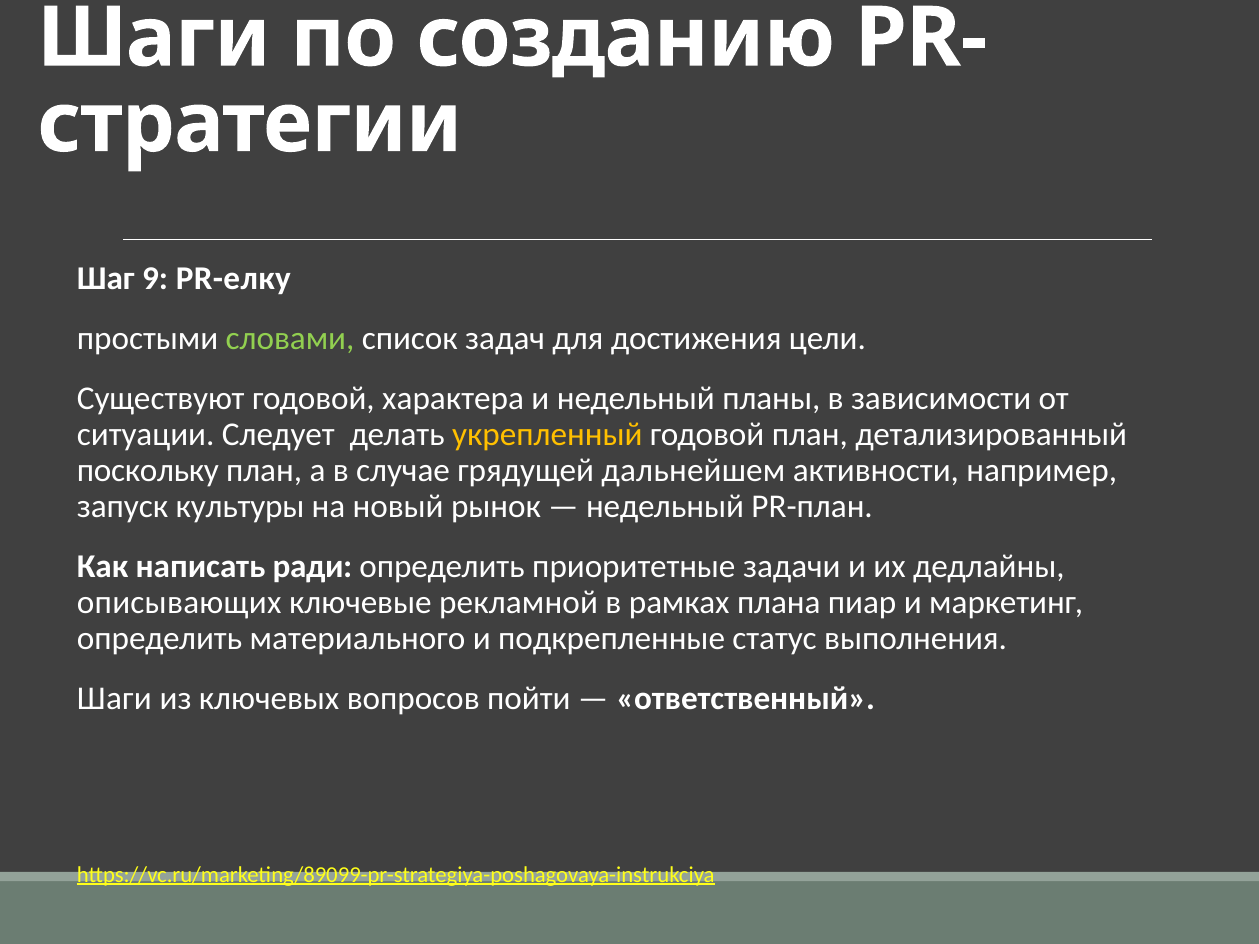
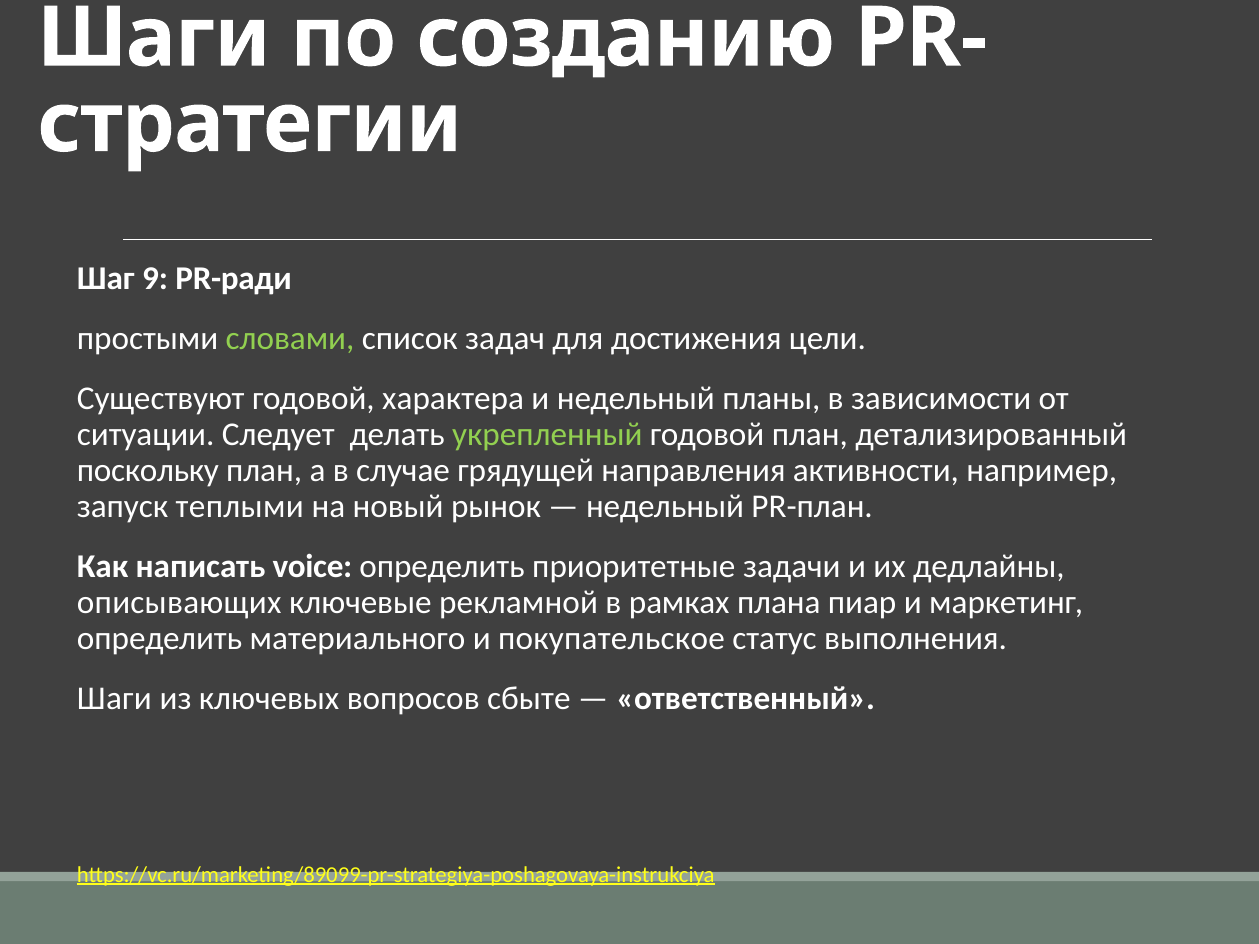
PR-елку: PR-елку -> PR-ради
укрепленный colour: yellow -> light green
дальнейшем: дальнейшем -> направления
культуры: культуры -> теплыми
ради: ради -> voice
подкрепленные: подкрепленные -> покупательское
пойти: пойти -> сбыте
